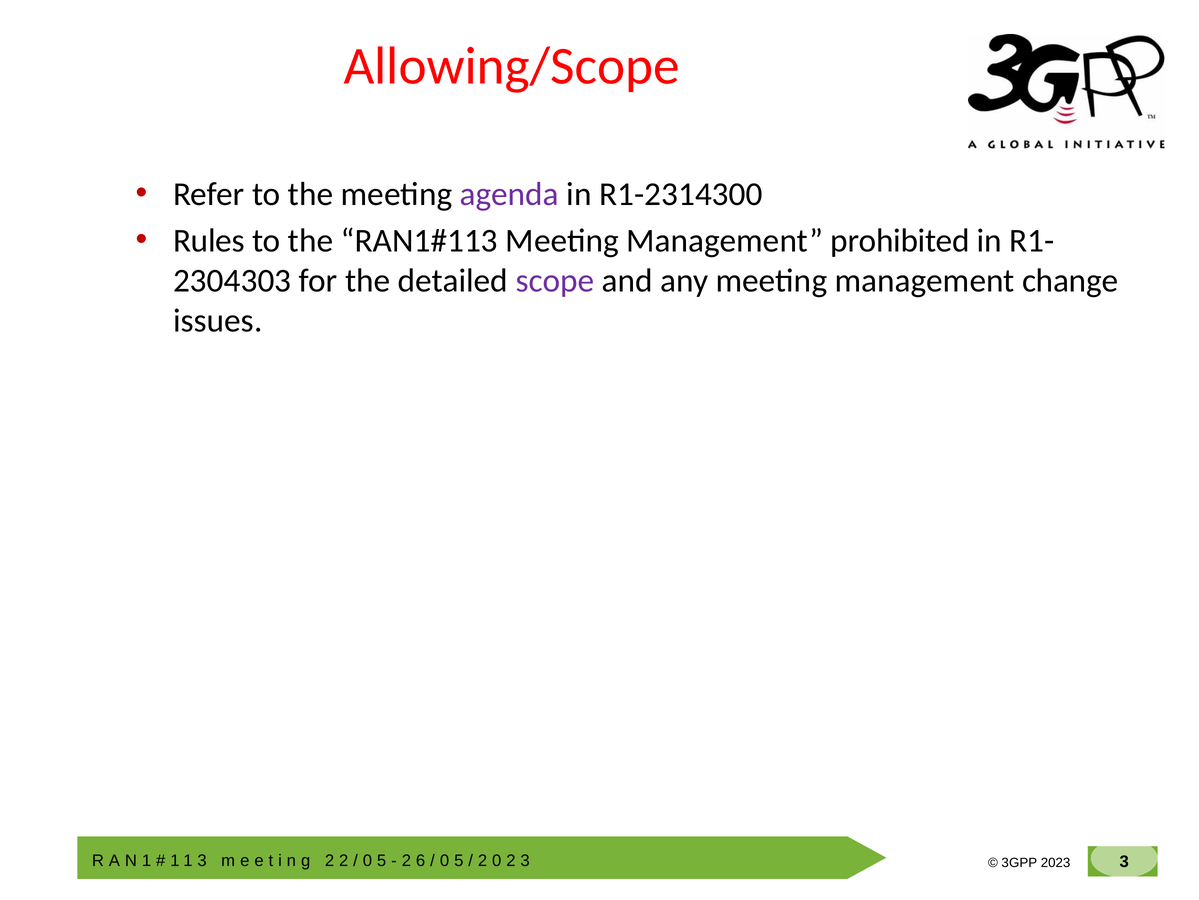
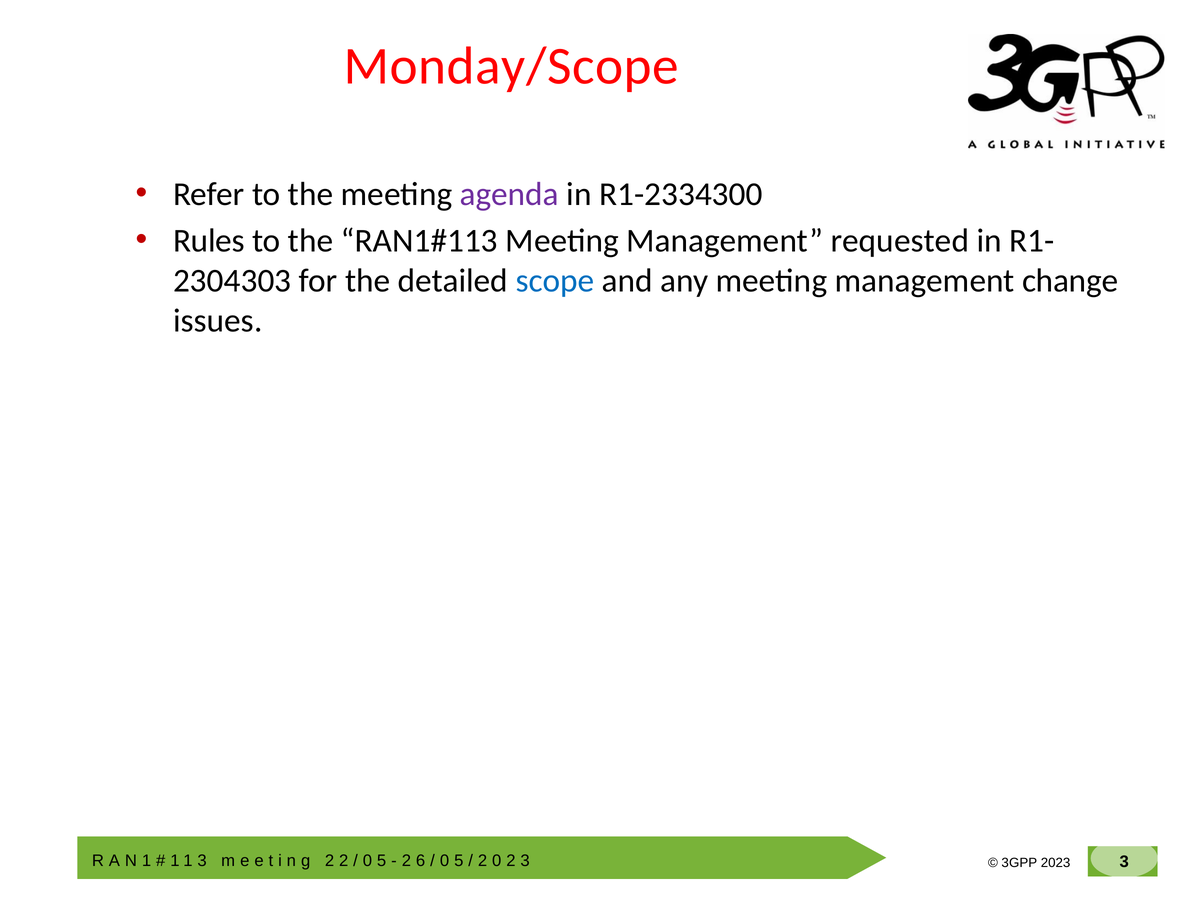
Allowing/Scope: Allowing/Scope -> Monday/Scope
R1-2314300: R1-2314300 -> R1-2334300
prohibited: prohibited -> requested
scope colour: purple -> blue
